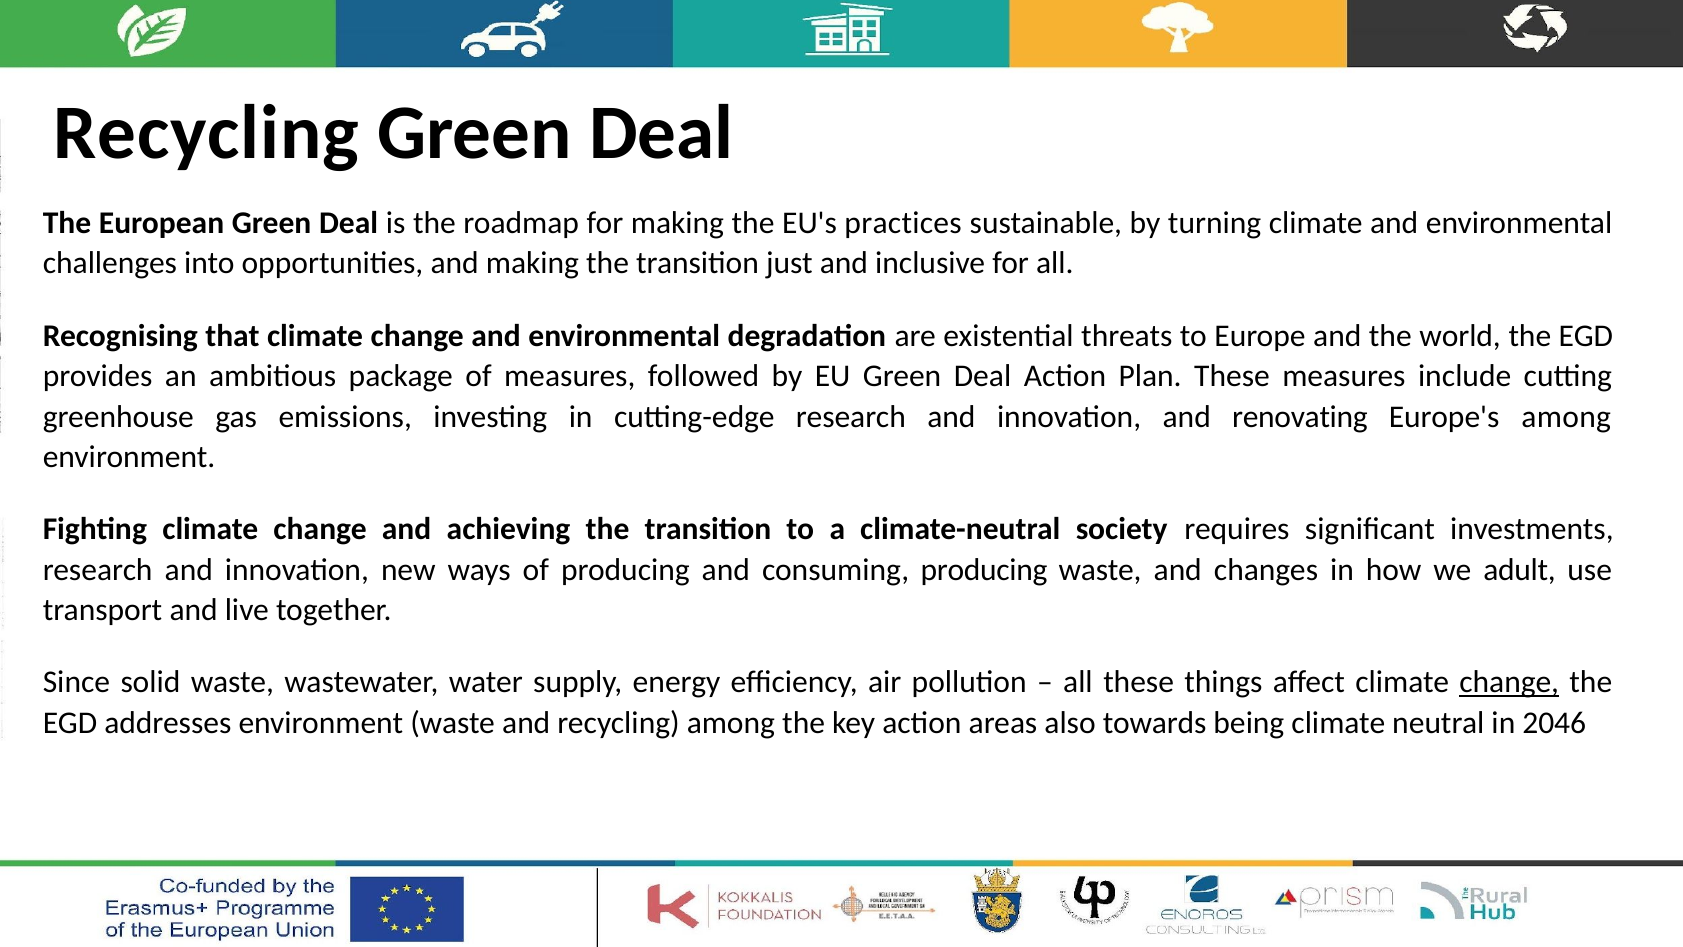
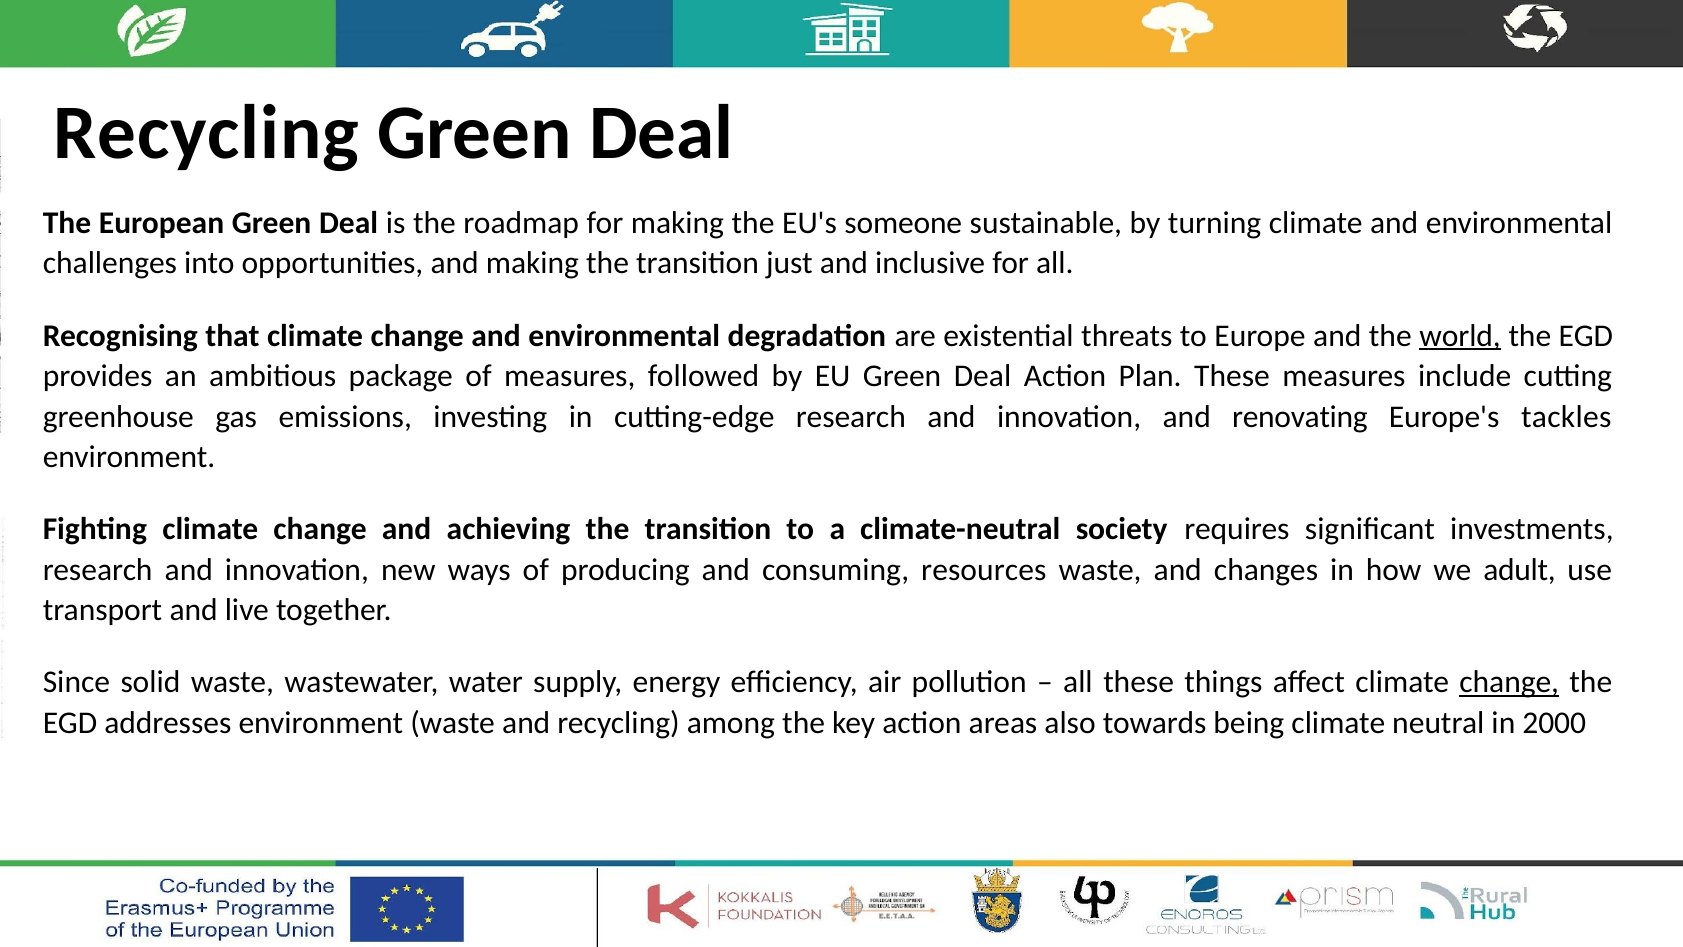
practices: practices -> someone
world underline: none -> present
Europe's among: among -> tackles
consuming producing: producing -> resources
2046: 2046 -> 2000
